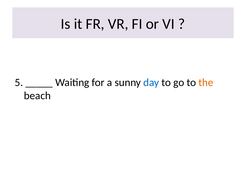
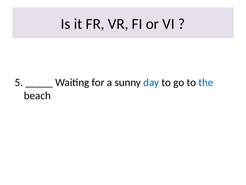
the colour: orange -> blue
